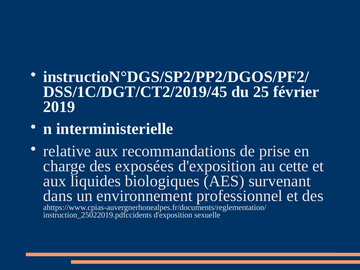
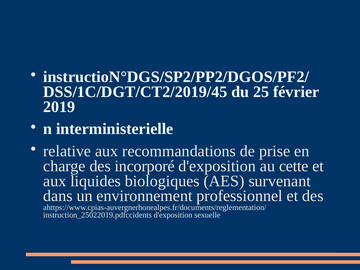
exposées: exposées -> incorporé
